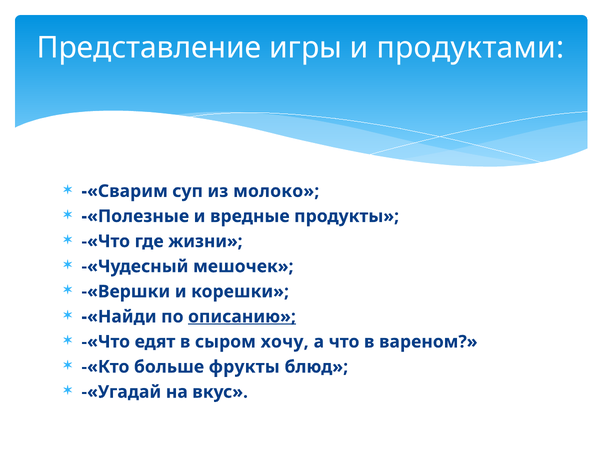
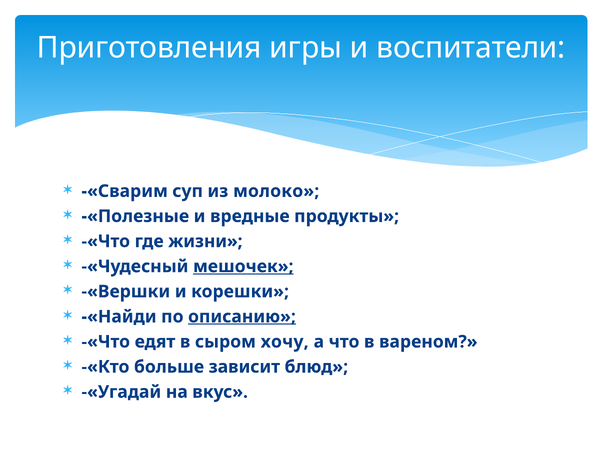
Представление: Представление -> Приготовления
продуктами: продуктами -> воспитатели
мешочек underline: none -> present
фрукты: фрукты -> зависит
